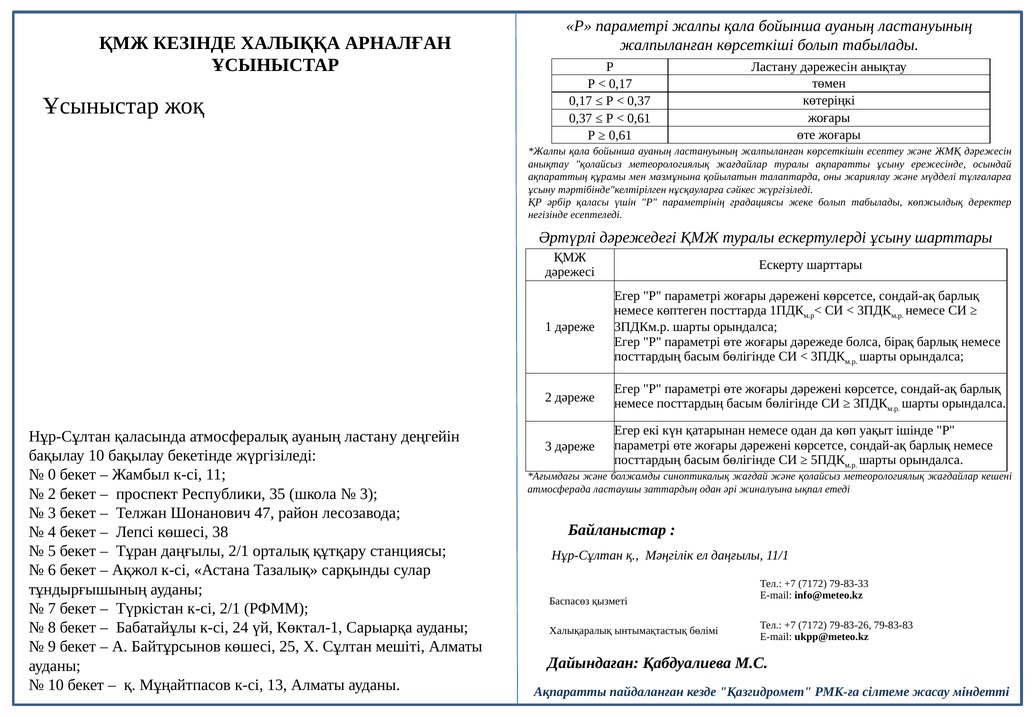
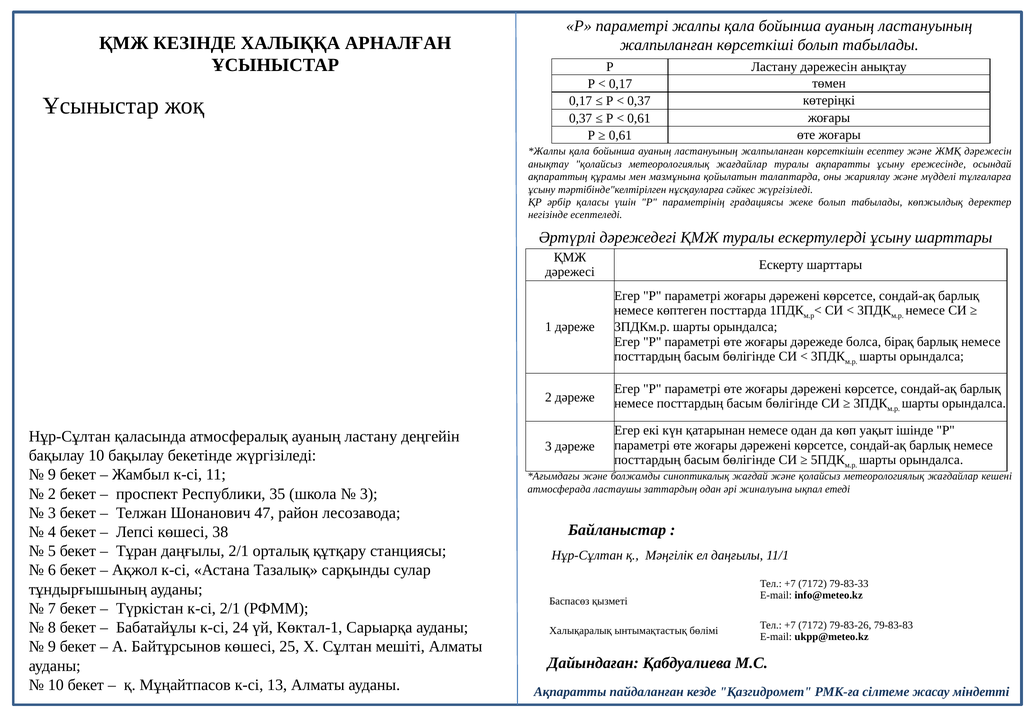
0 at (52, 474): 0 -> 9
